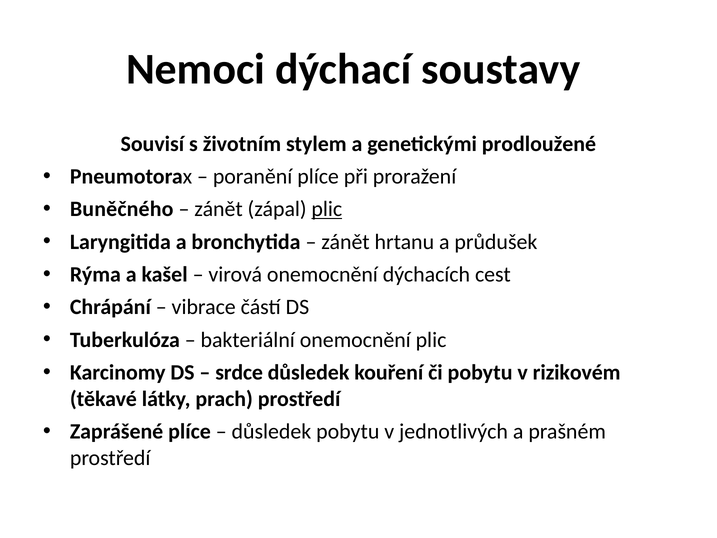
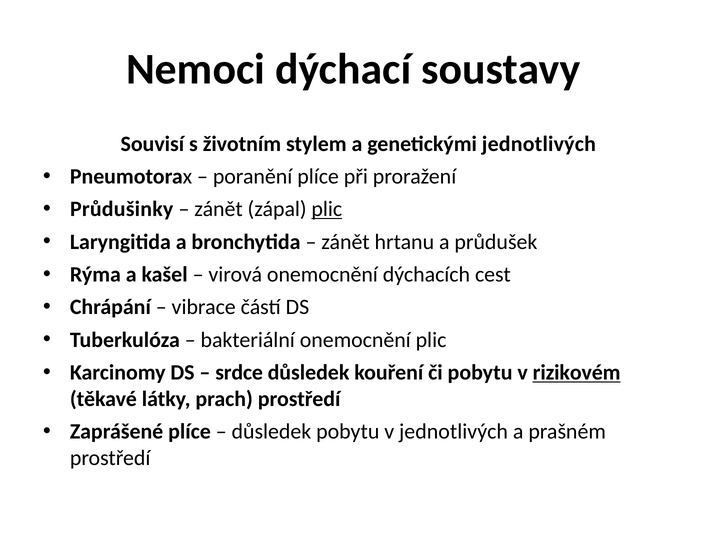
genetickými prodloužené: prodloužené -> jednotlivých
Buněčného: Buněčného -> Průdušinky
rizikovém underline: none -> present
